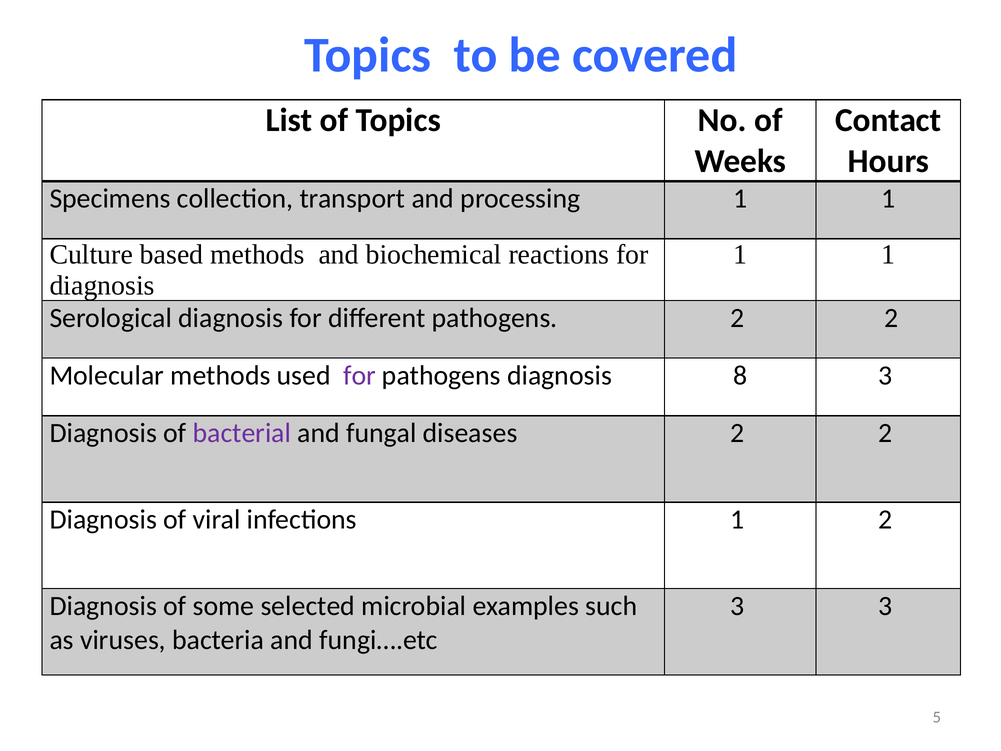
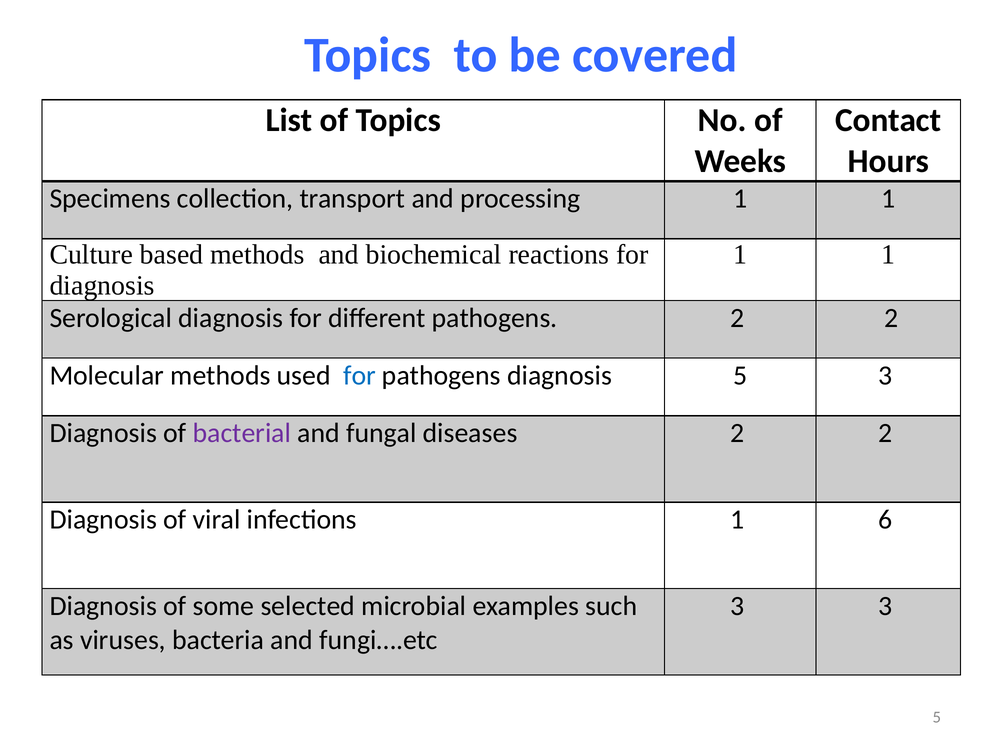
for at (360, 375) colour: purple -> blue
diagnosis 8: 8 -> 5
1 2: 2 -> 6
